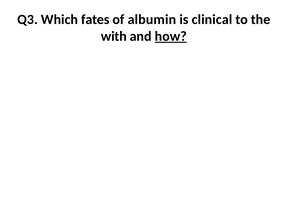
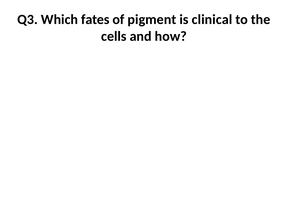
albumin: albumin -> pigment
with: with -> cells
how underline: present -> none
